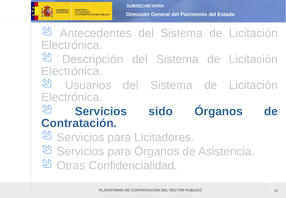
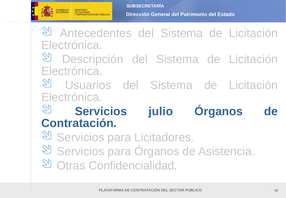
sido: sido -> julio
